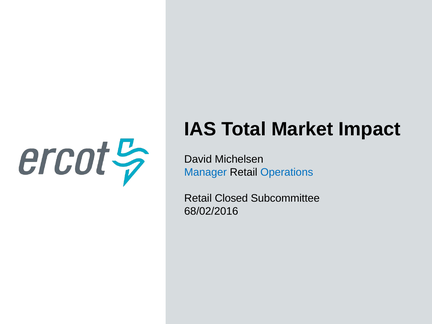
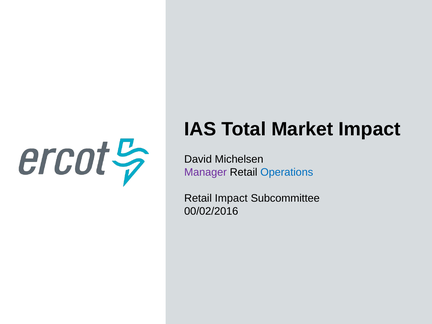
Manager colour: blue -> purple
Retail Closed: Closed -> Impact
68/02/2016: 68/02/2016 -> 00/02/2016
